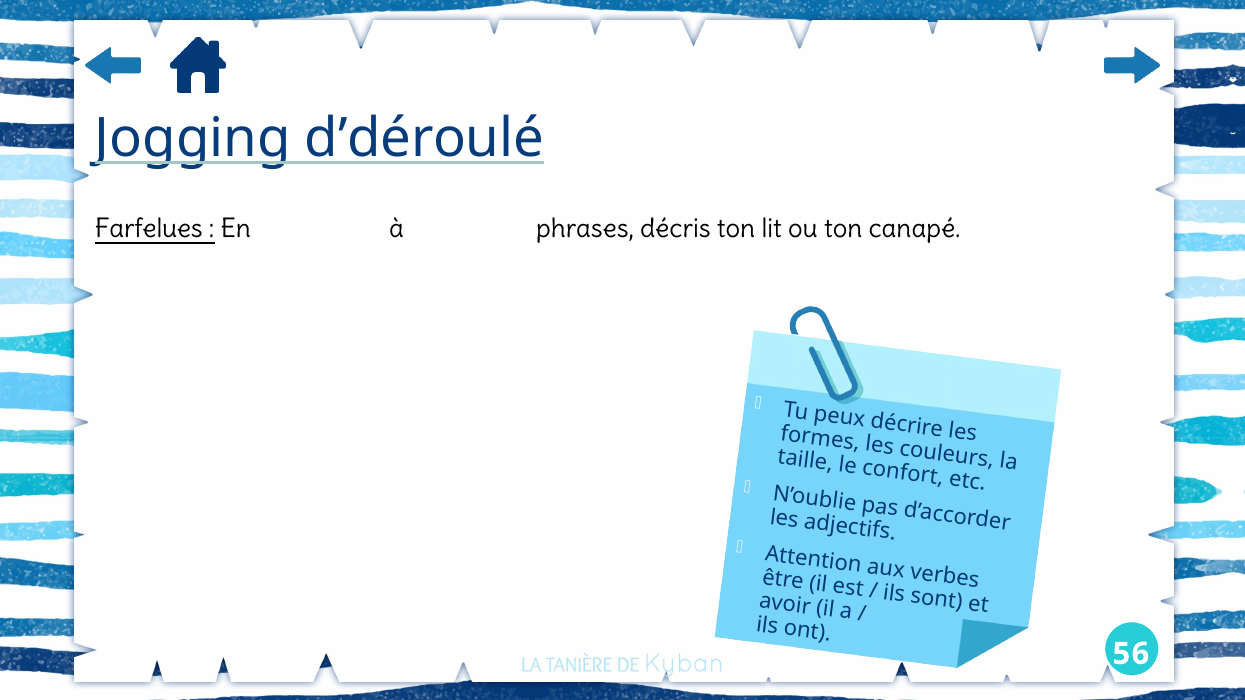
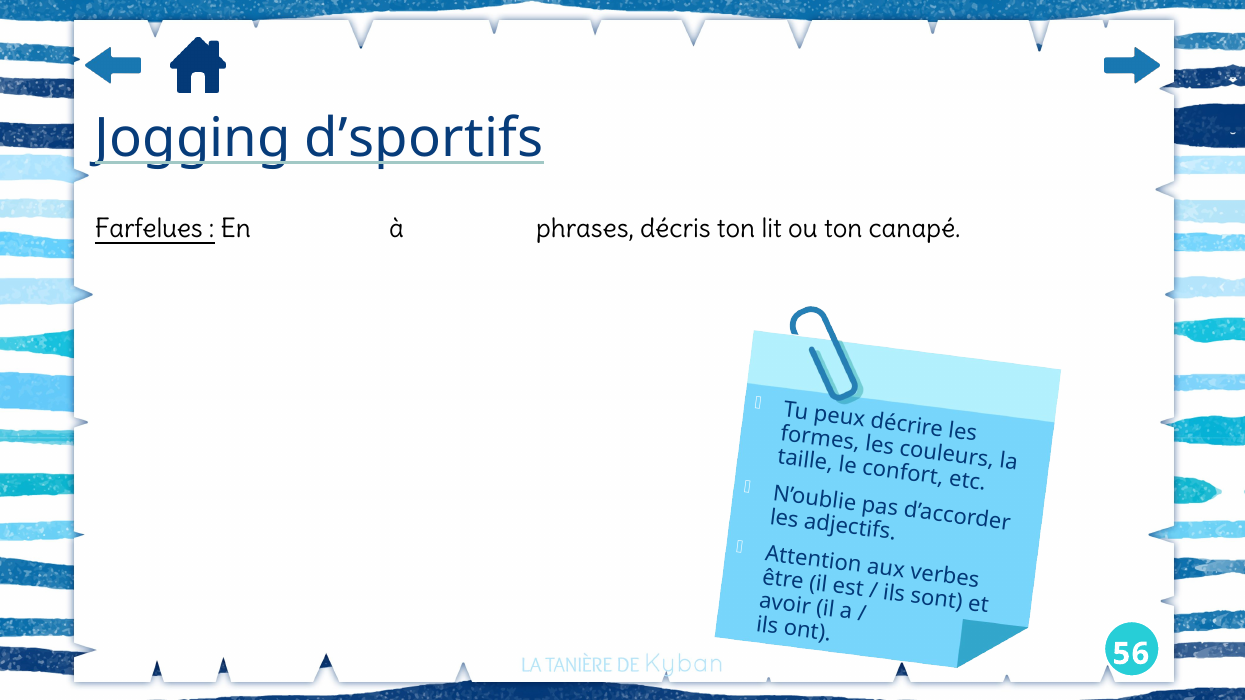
d’déroulé: d’déroulé -> d’sportifs
